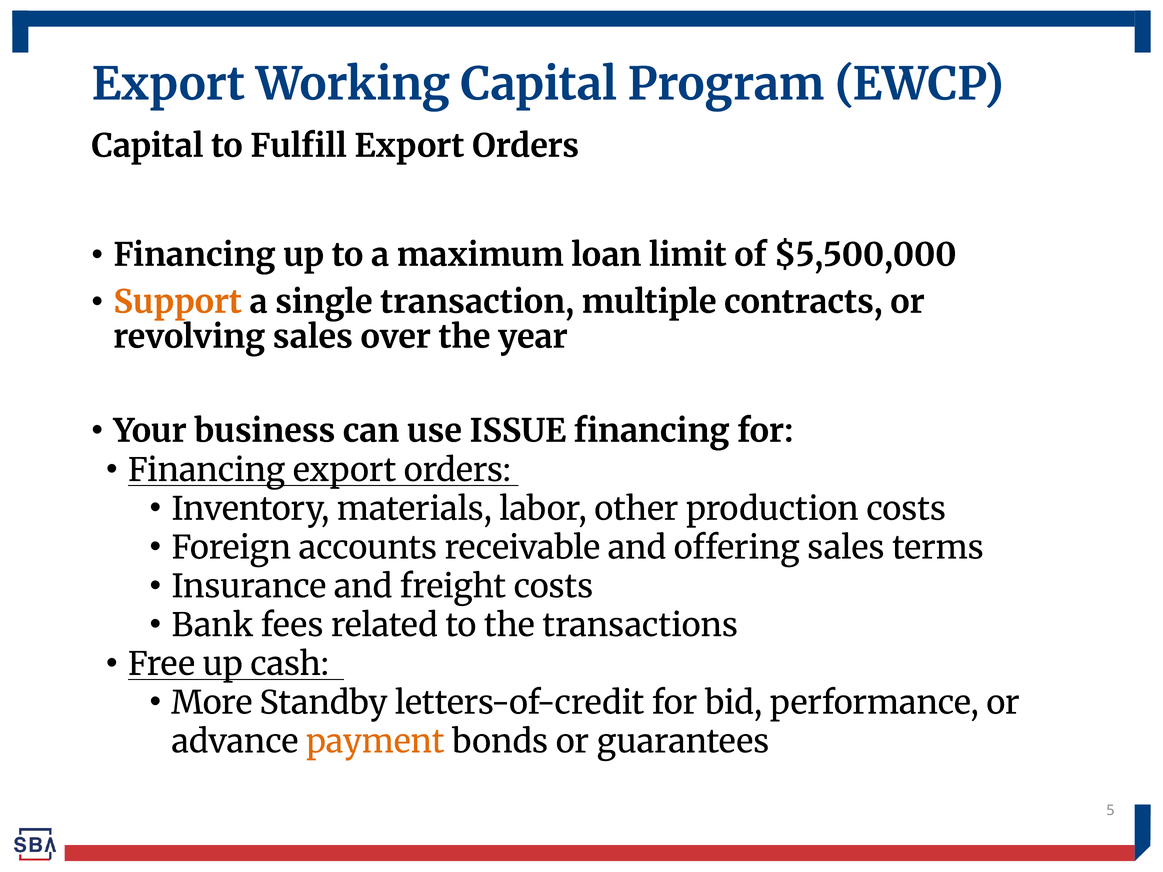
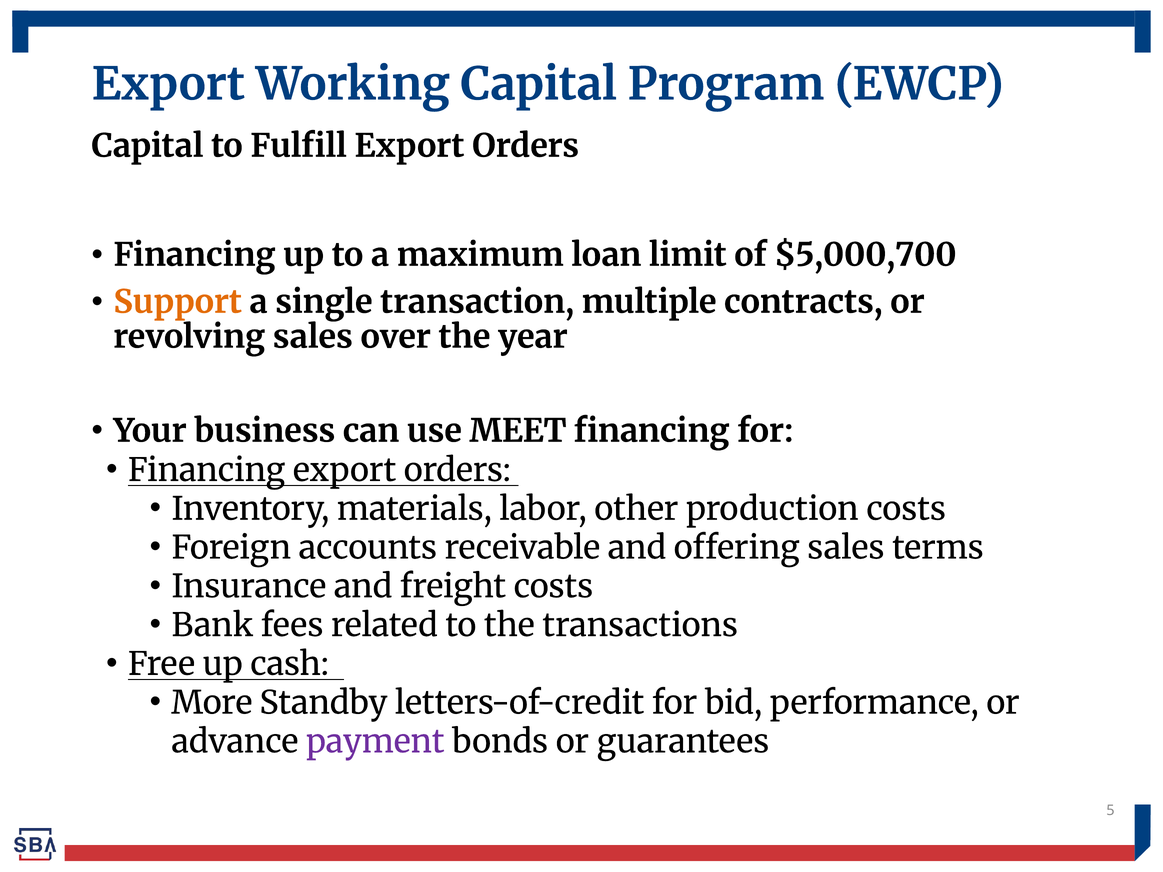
$5,500,000: $5,500,000 -> $5,000,700
ISSUE: ISSUE -> MEET
payment colour: orange -> purple
